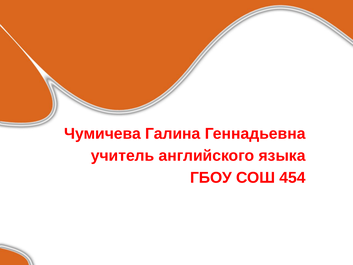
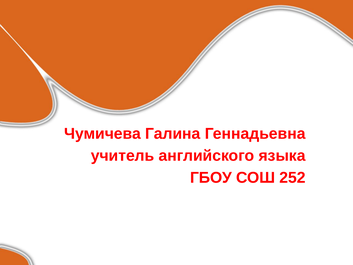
454: 454 -> 252
